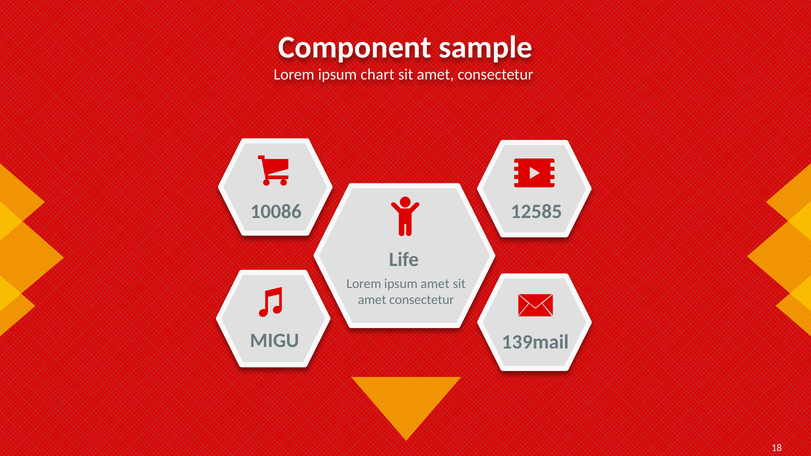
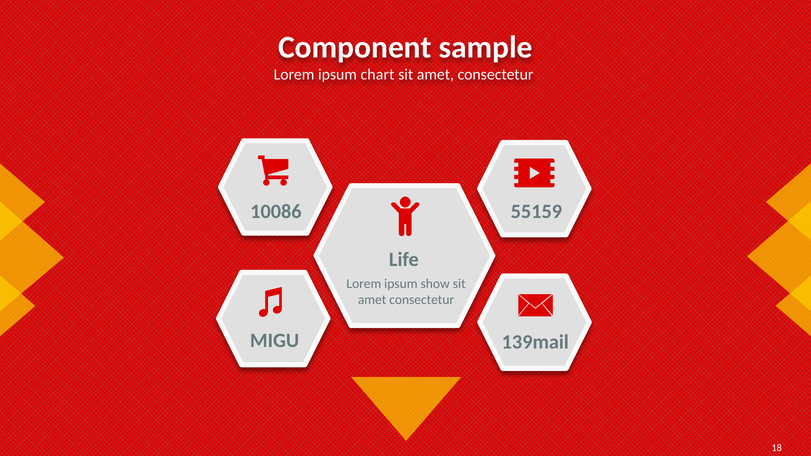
12585: 12585 -> 55159
ipsum amet: amet -> show
